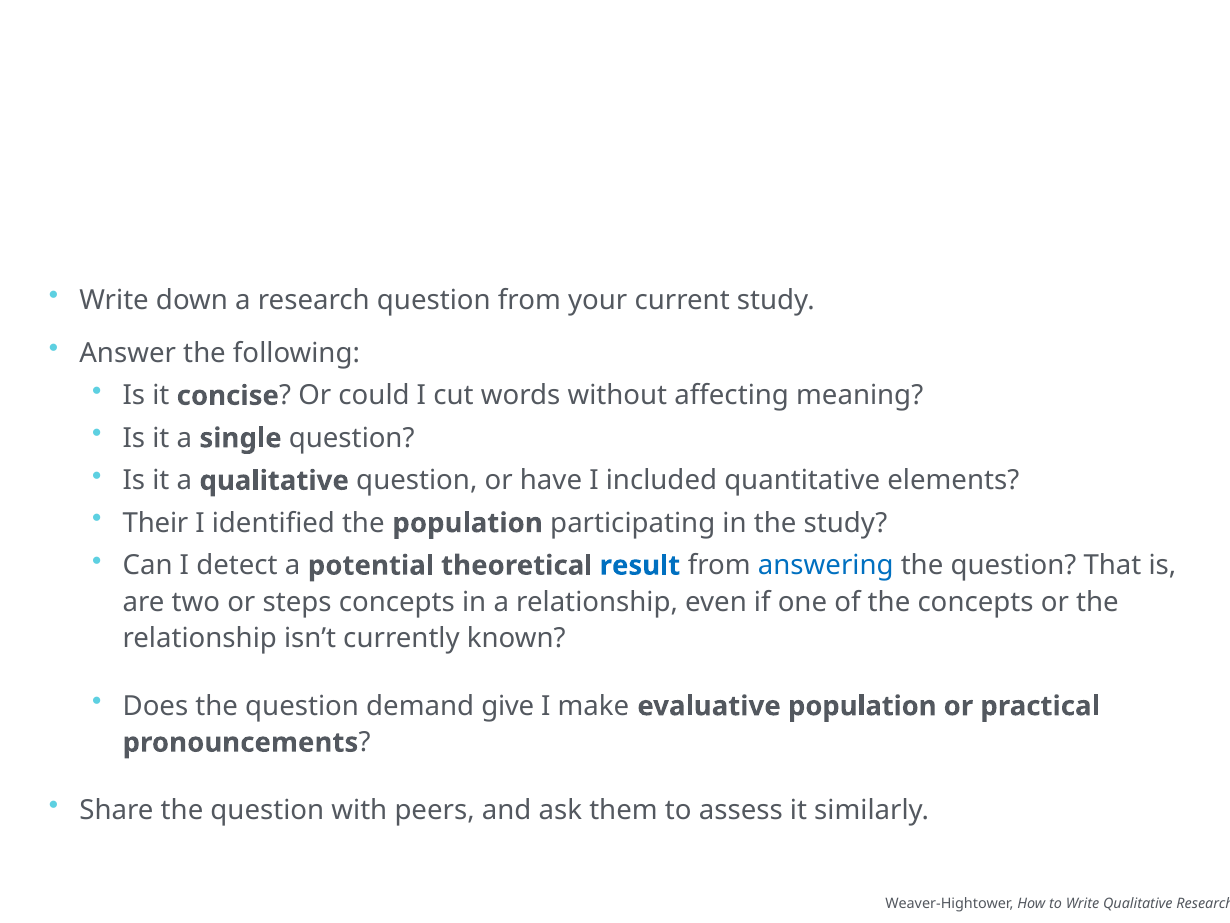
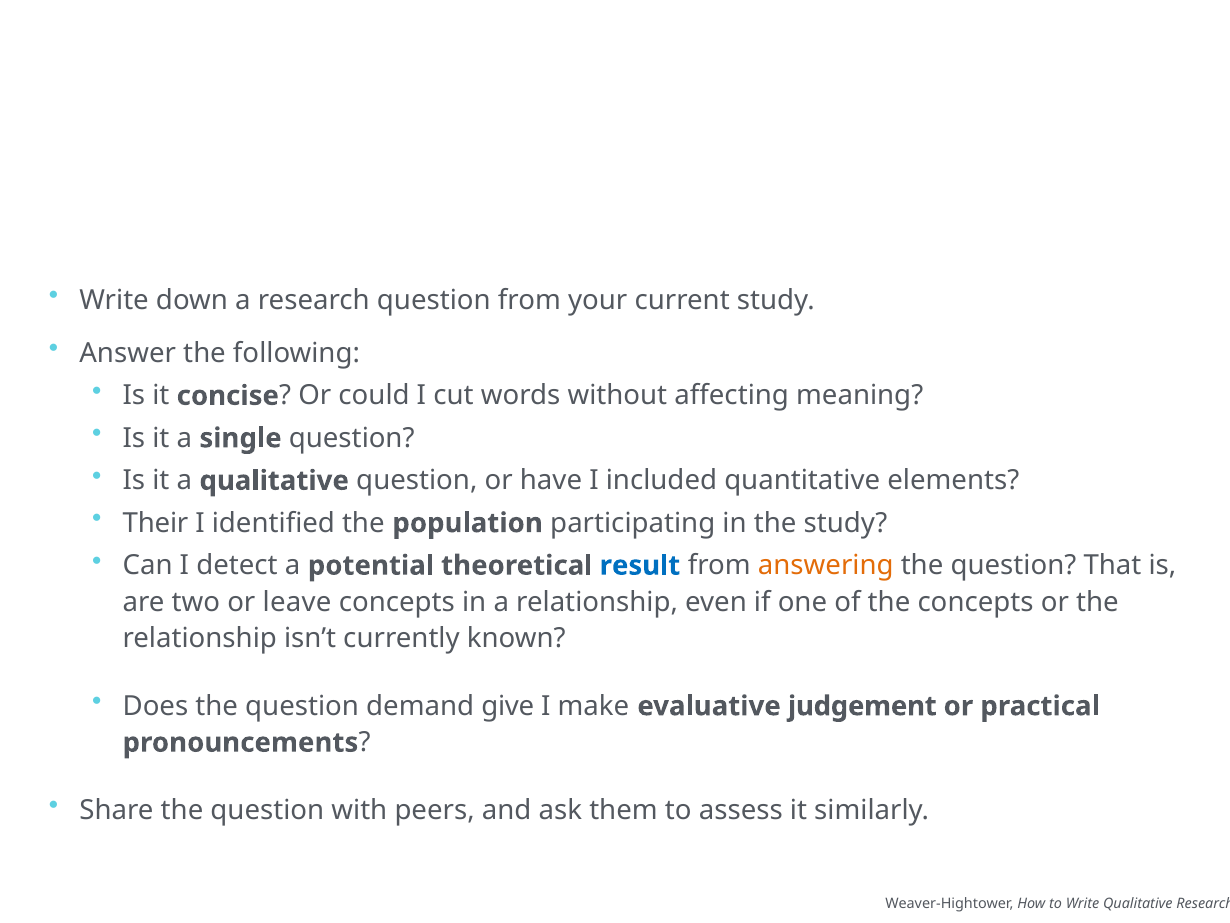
answering colour: blue -> orange
steps: steps -> leave
evaluative population: population -> judgement
